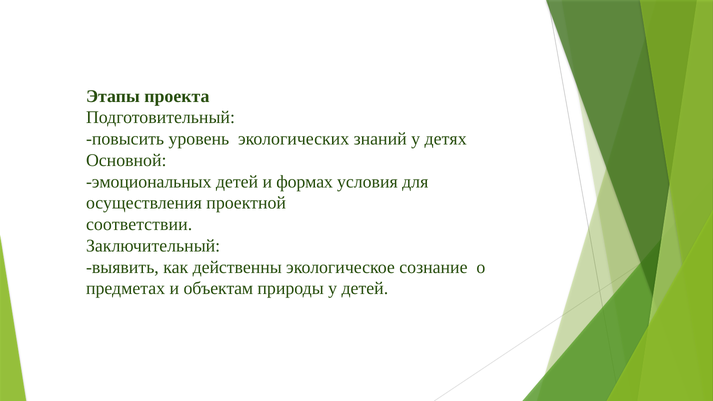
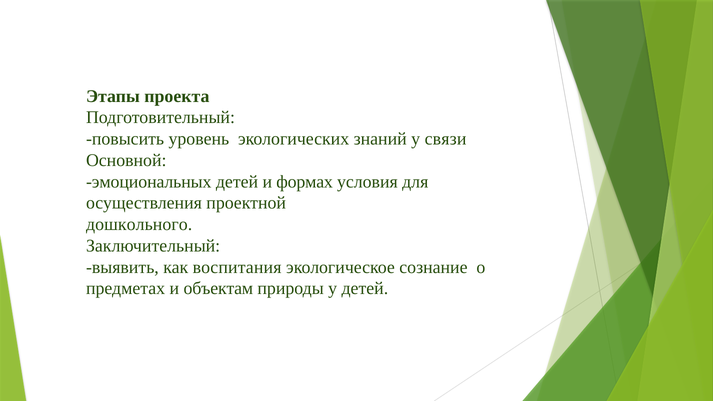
детях: детях -> связи
соответствии: соответствии -> дошкольного
действенны: действенны -> воспитания
